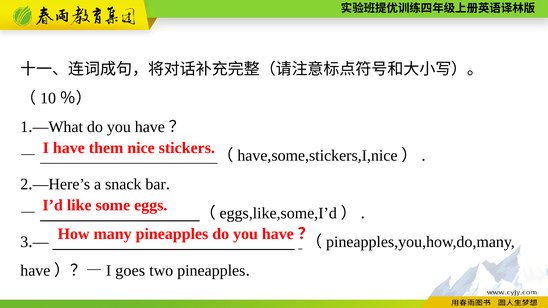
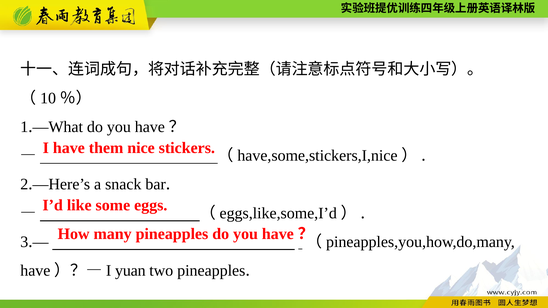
goes: goes -> yuan
